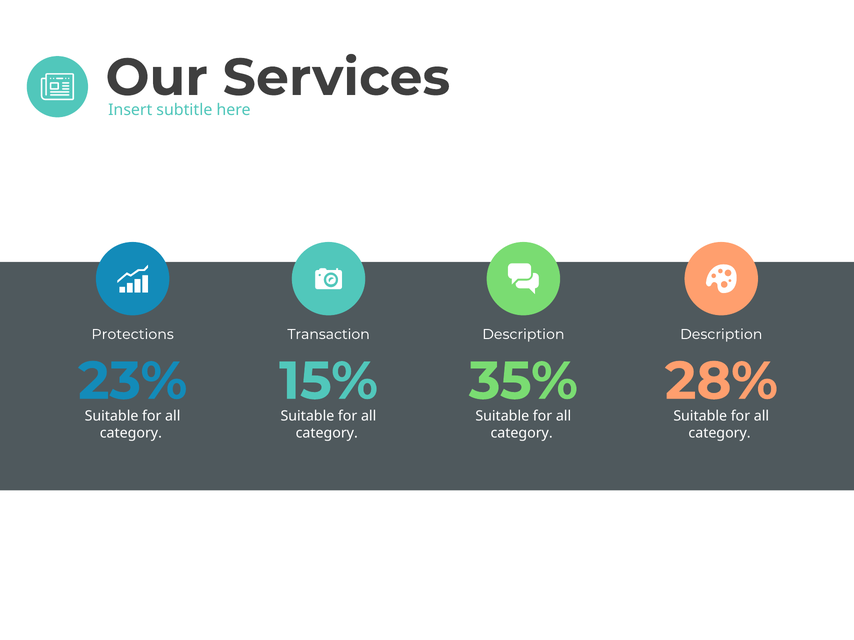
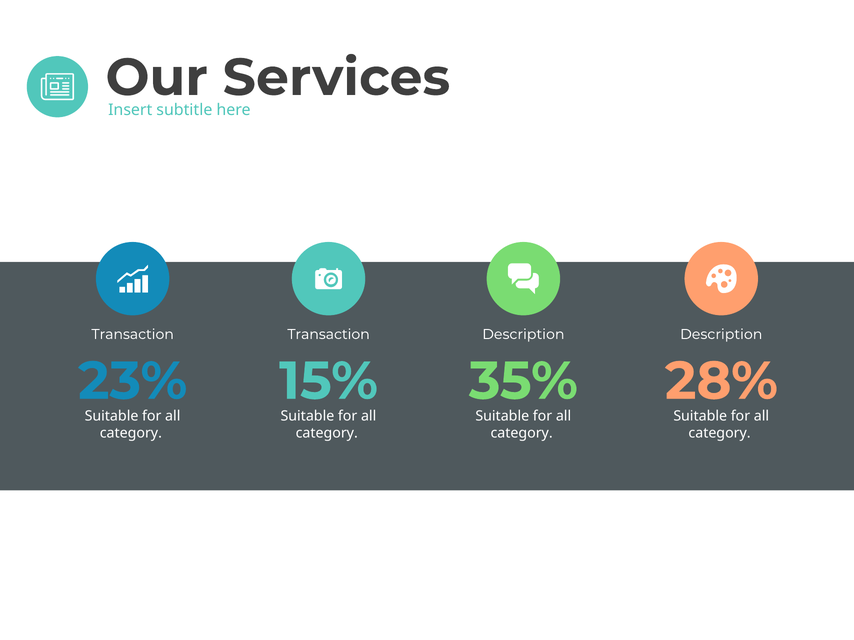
Protections at (133, 335): Protections -> Transaction
